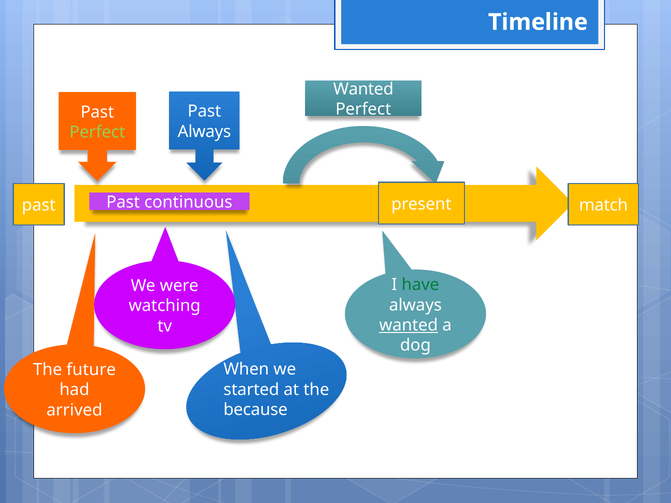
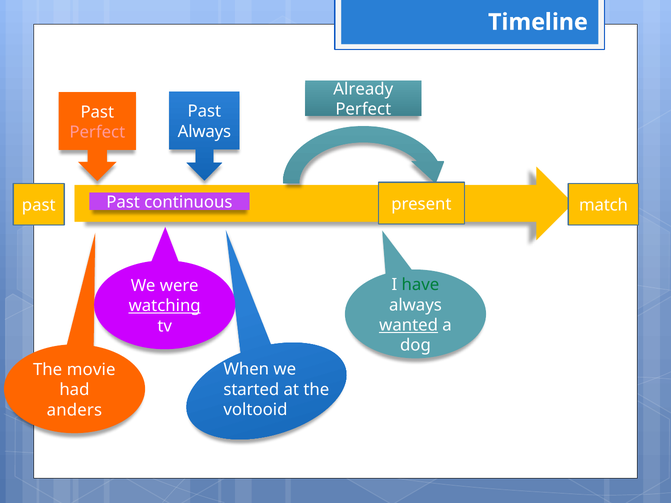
Wanted at (363, 89): Wanted -> Already
Perfect at (97, 132) colour: light green -> pink
watching underline: none -> present
future: future -> movie
because: because -> voltooid
arrived: arrived -> anders
